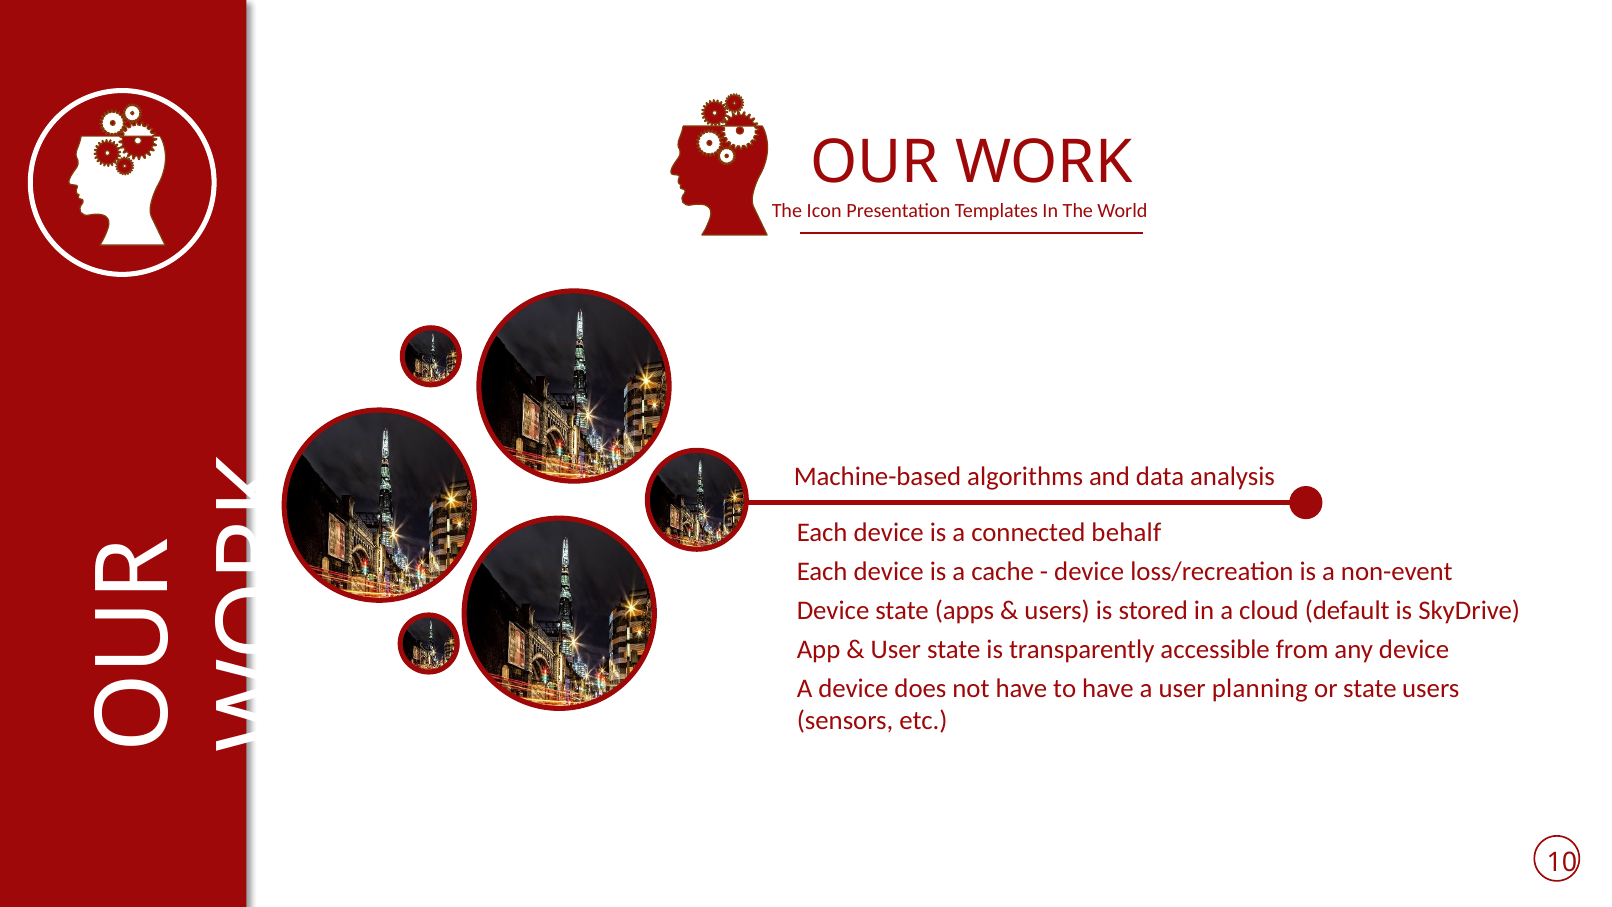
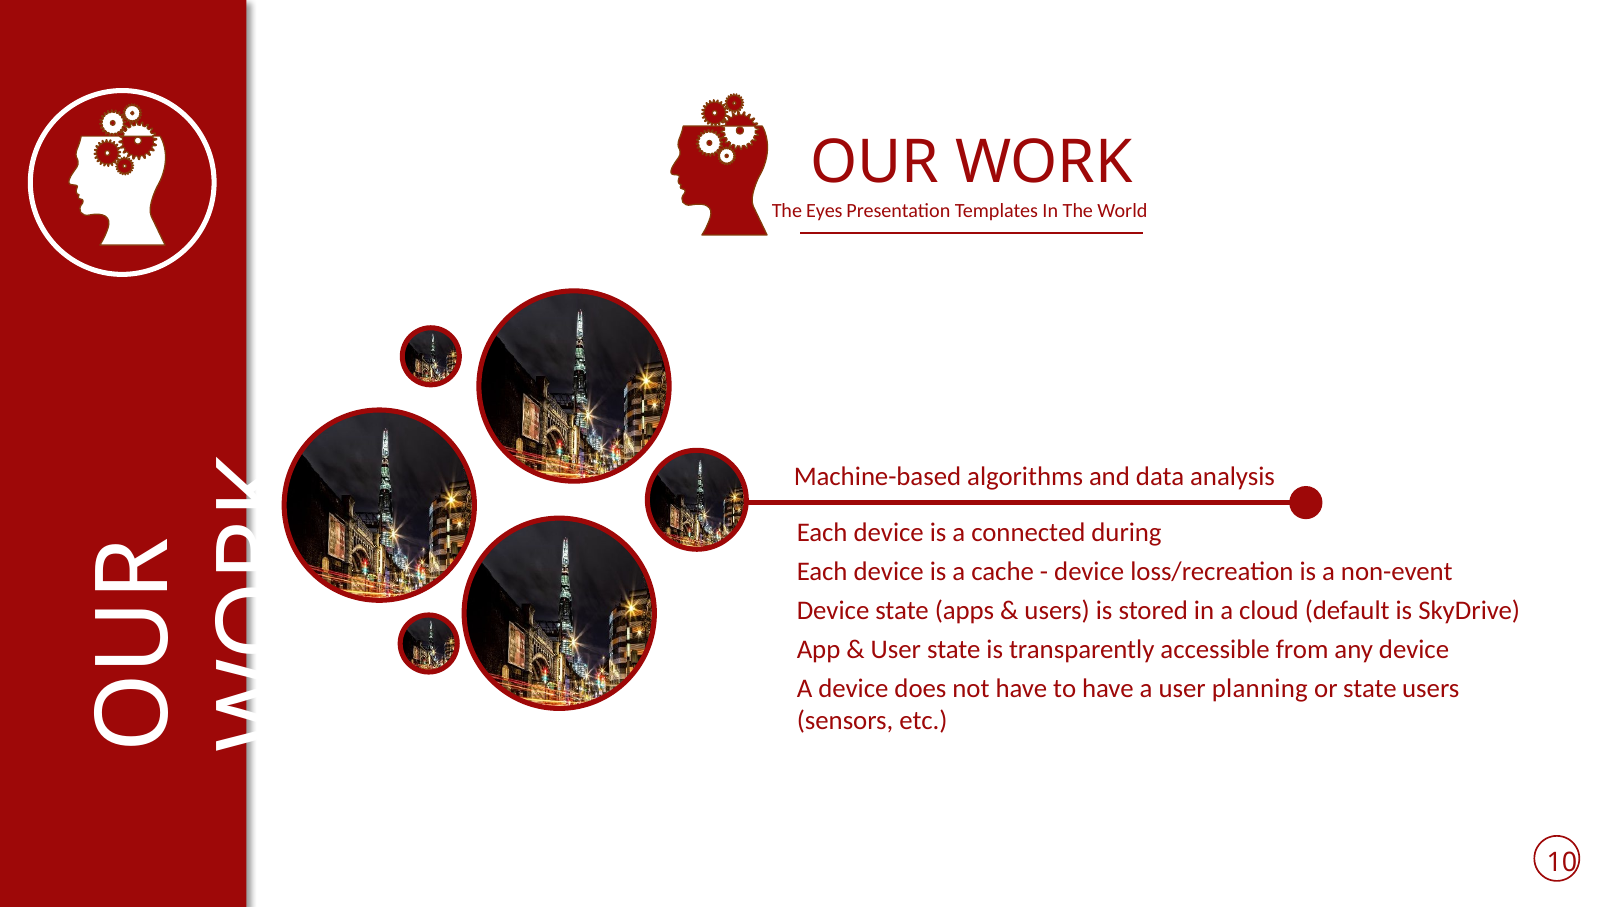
Icon: Icon -> Eyes
behalf: behalf -> during
